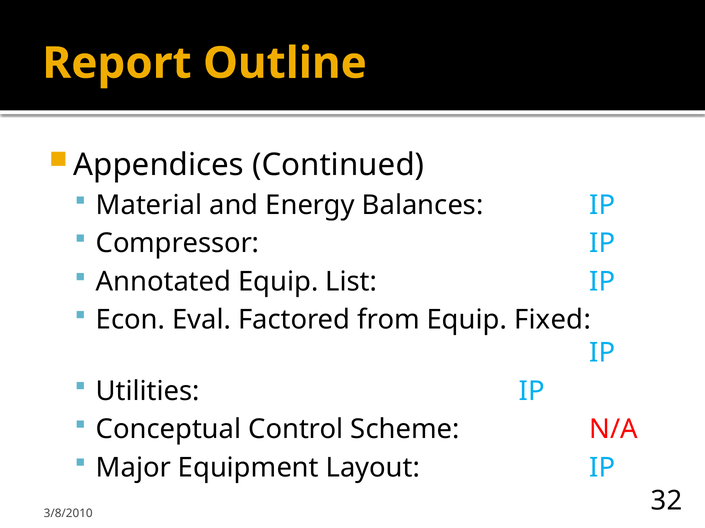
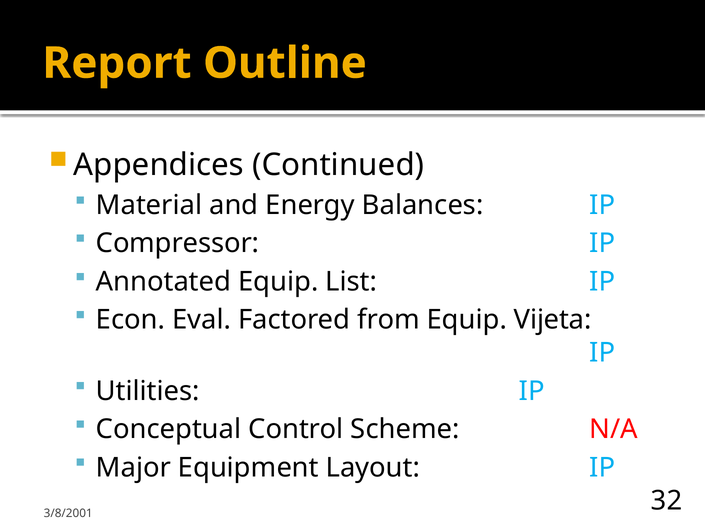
Fixed: Fixed -> Vijeta
3/8/2010: 3/8/2010 -> 3/8/2001
